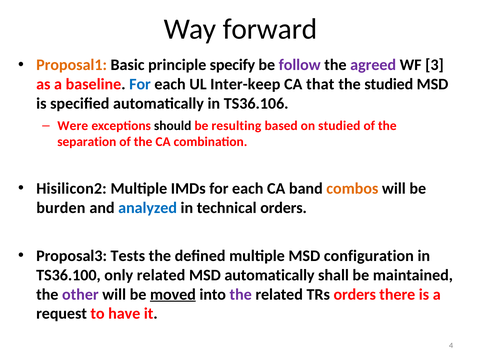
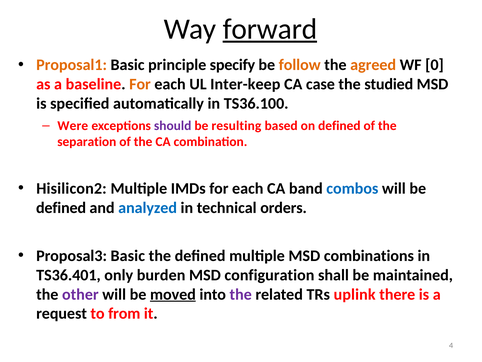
forward underline: none -> present
follow colour: purple -> orange
agreed colour: purple -> orange
3: 3 -> 0
For at (140, 84) colour: blue -> orange
that: that -> case
TS36.106: TS36.106 -> TS36.100
should colour: black -> purple
on studied: studied -> defined
combos colour: orange -> blue
burden at (61, 207): burden -> defined
Proposal3 Tests: Tests -> Basic
configuration: configuration -> combinations
TS36.100: TS36.100 -> TS36.401
only related: related -> burden
MSD automatically: automatically -> configuration
TRs orders: orders -> uplink
have: have -> from
